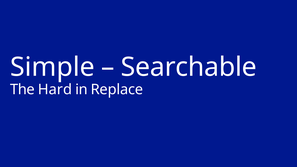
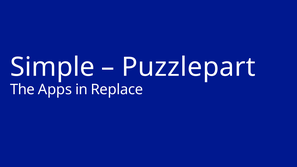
Searchable: Searchable -> Puzzlepart
Hard: Hard -> Apps
